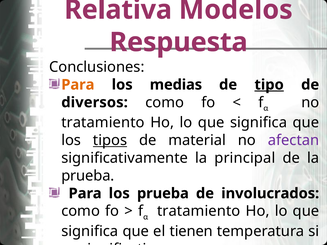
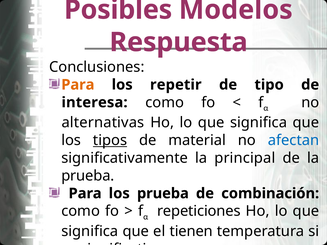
Relativa: Relativa -> Posibles
medias: medias -> repetir
tipo underline: present -> none
diversos: diversos -> interesa
tratamiento at (103, 122): tratamiento -> alternativas
afectan colour: purple -> blue
involucrados: involucrados -> combinación
tratamiento at (199, 211): tratamiento -> repeticiones
